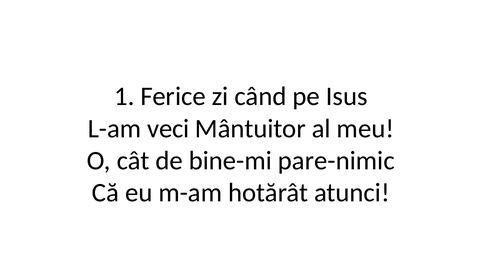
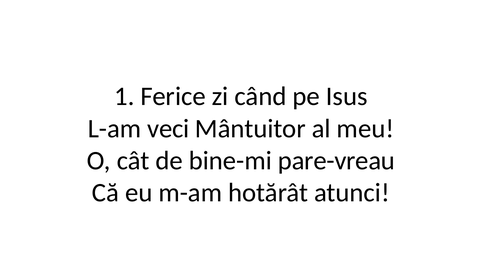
pare-nimic: pare-nimic -> pare-vreau
